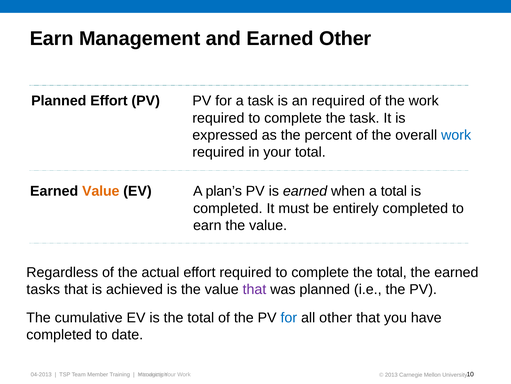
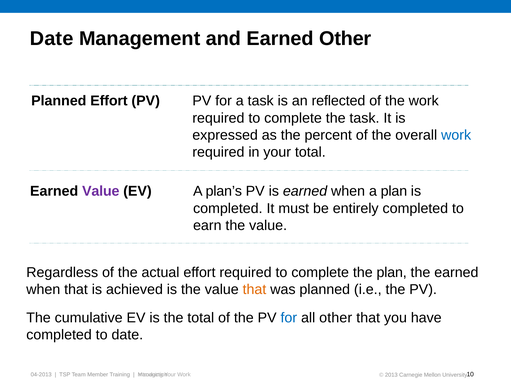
Earn at (52, 39): Earn -> Date
an required: required -> reflected
Value at (101, 191) colour: orange -> purple
a total: total -> plan
complete the total: total -> plan
tasks at (43, 289): tasks -> when
that at (254, 289) colour: purple -> orange
